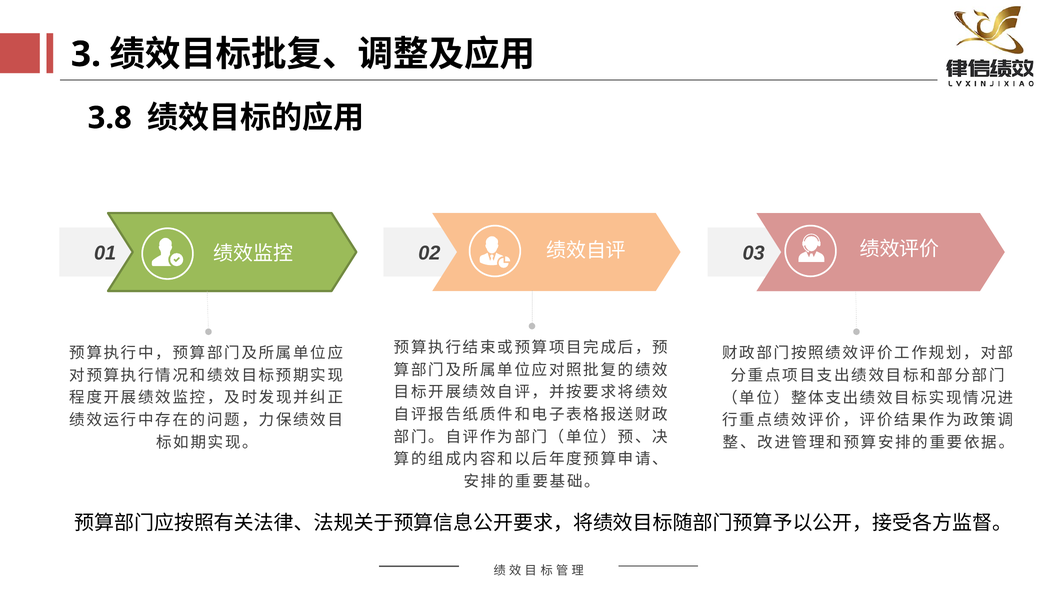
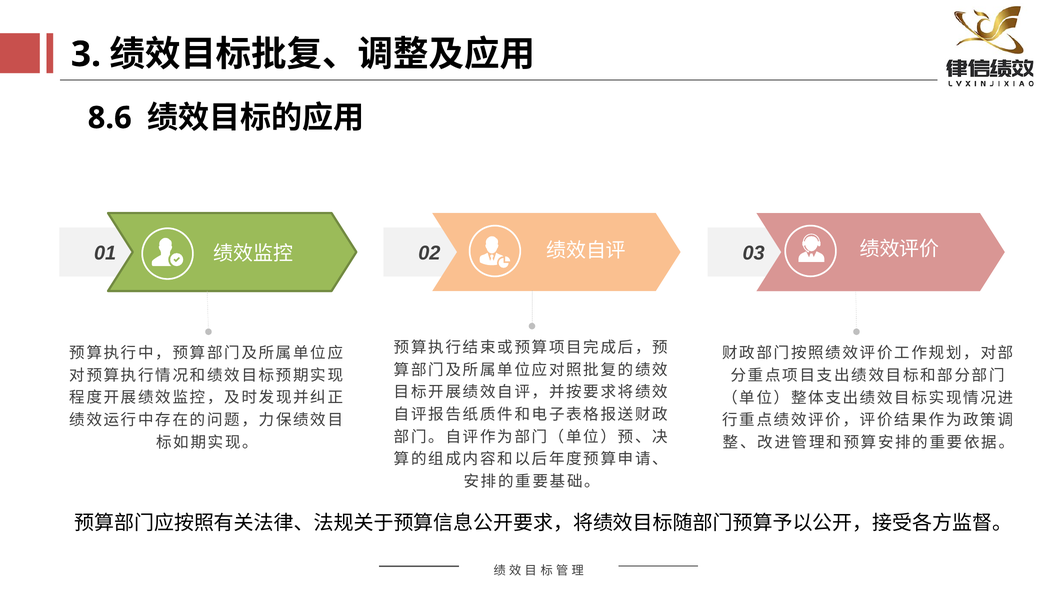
3.8: 3.8 -> 8.6
